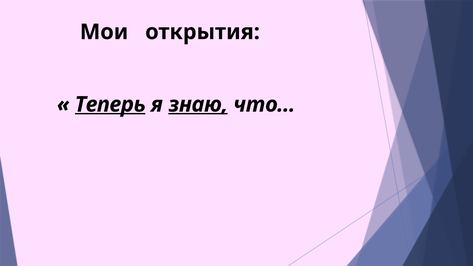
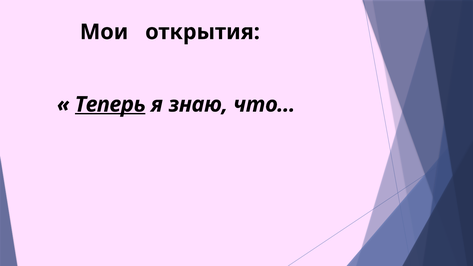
знаю underline: present -> none
